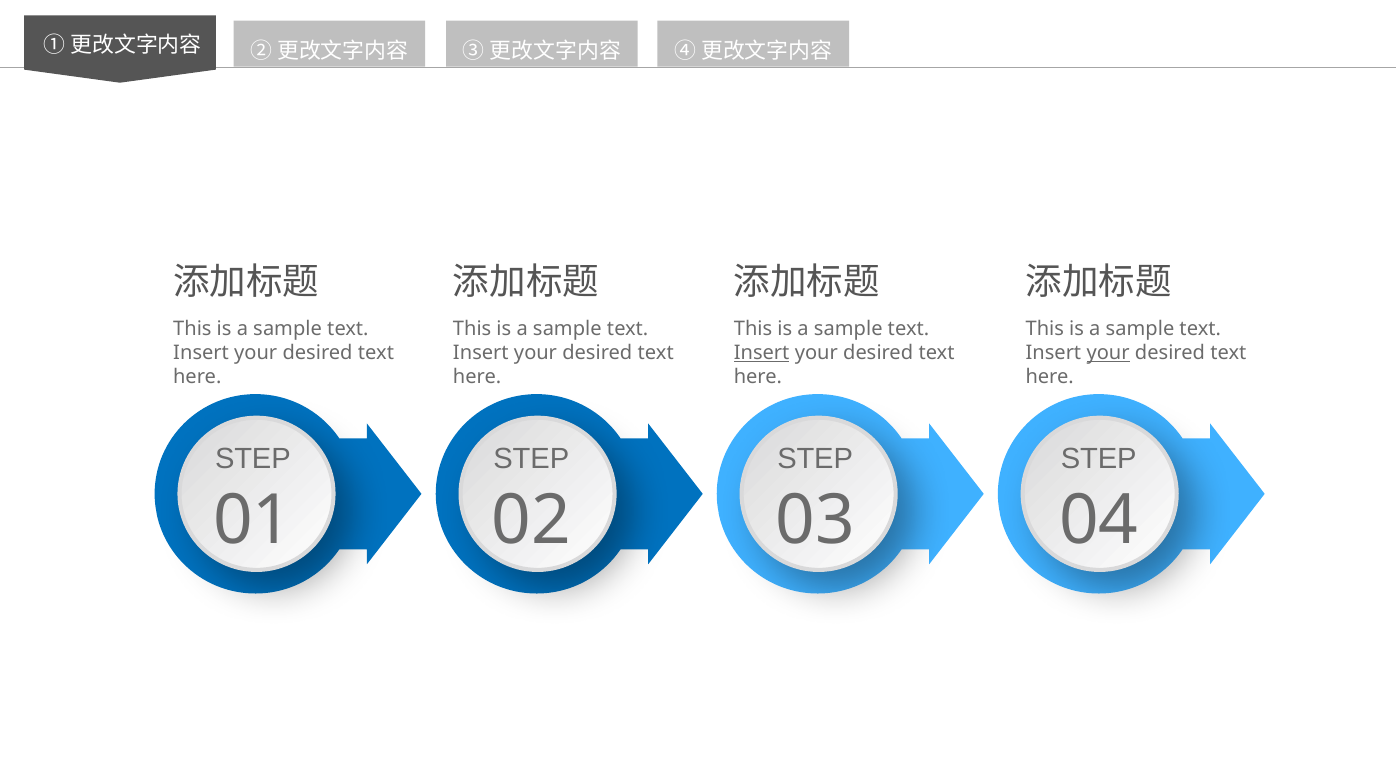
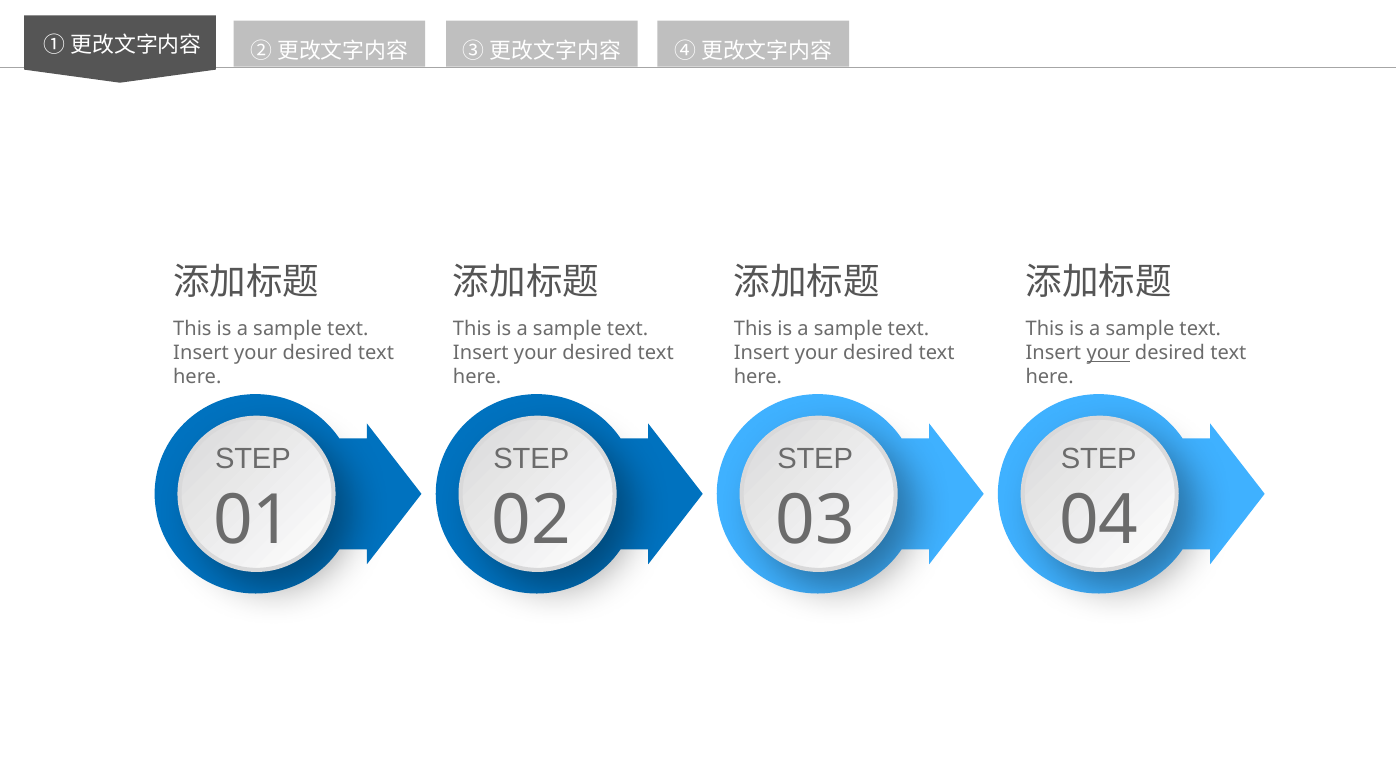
Insert at (762, 353) underline: present -> none
